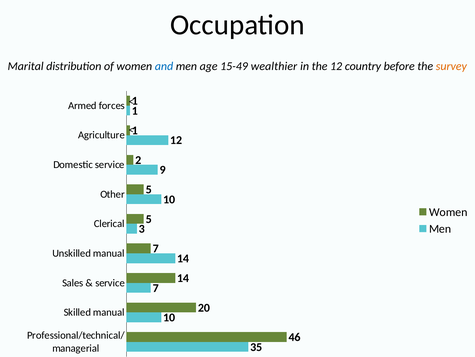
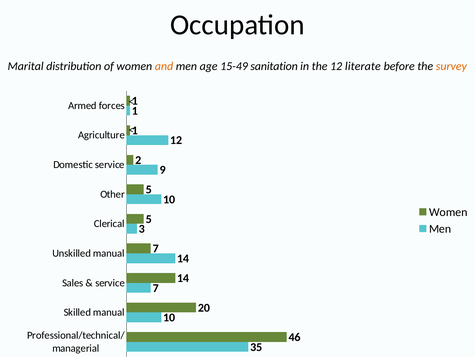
and colour: blue -> orange
wealthier: wealthier -> sanitation
country: country -> literate
